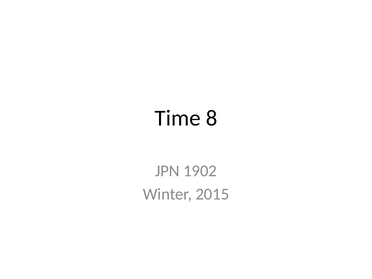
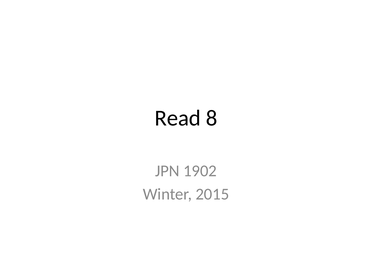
Time: Time -> Read
